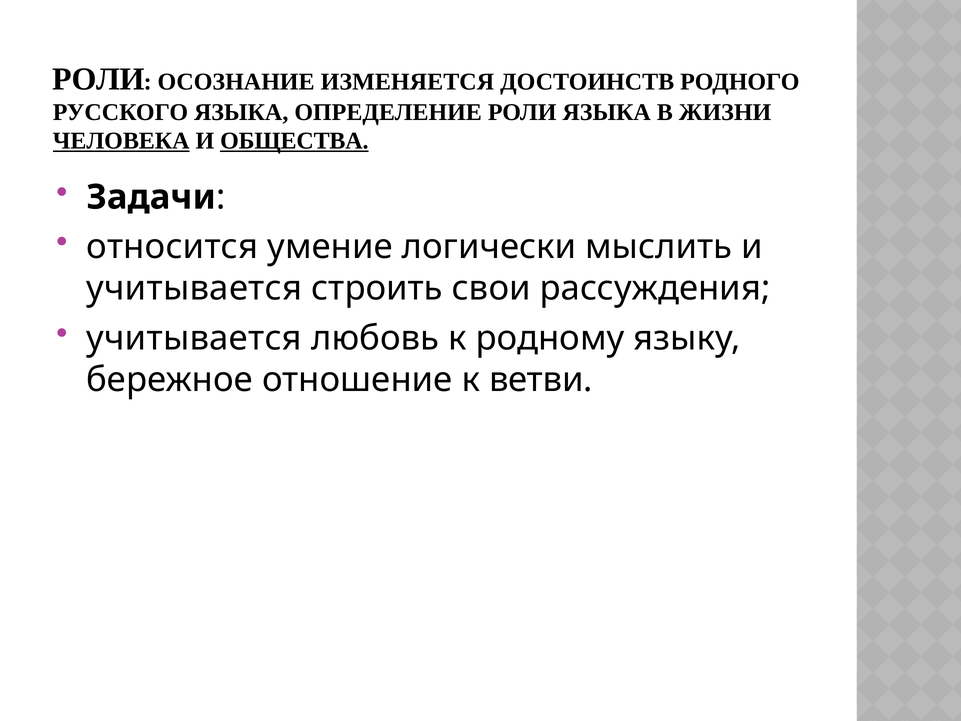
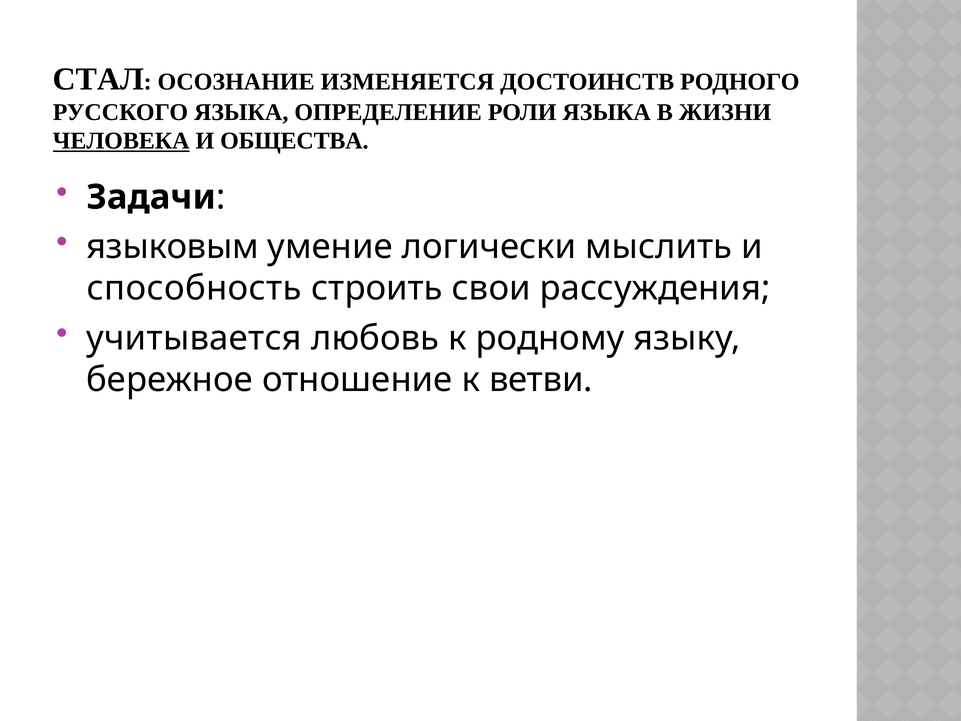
РОЛИ at (98, 79): РОЛИ -> СТАЛ
ОБЩЕСТВА underline: present -> none
относится: относится -> языковым
учитывается at (194, 288): учитывается -> способность
